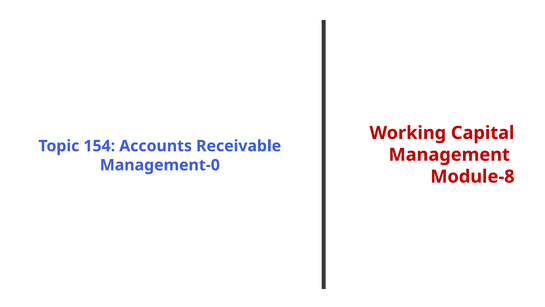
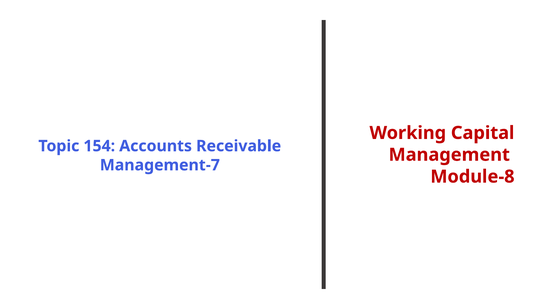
Management-0: Management-0 -> Management-7
